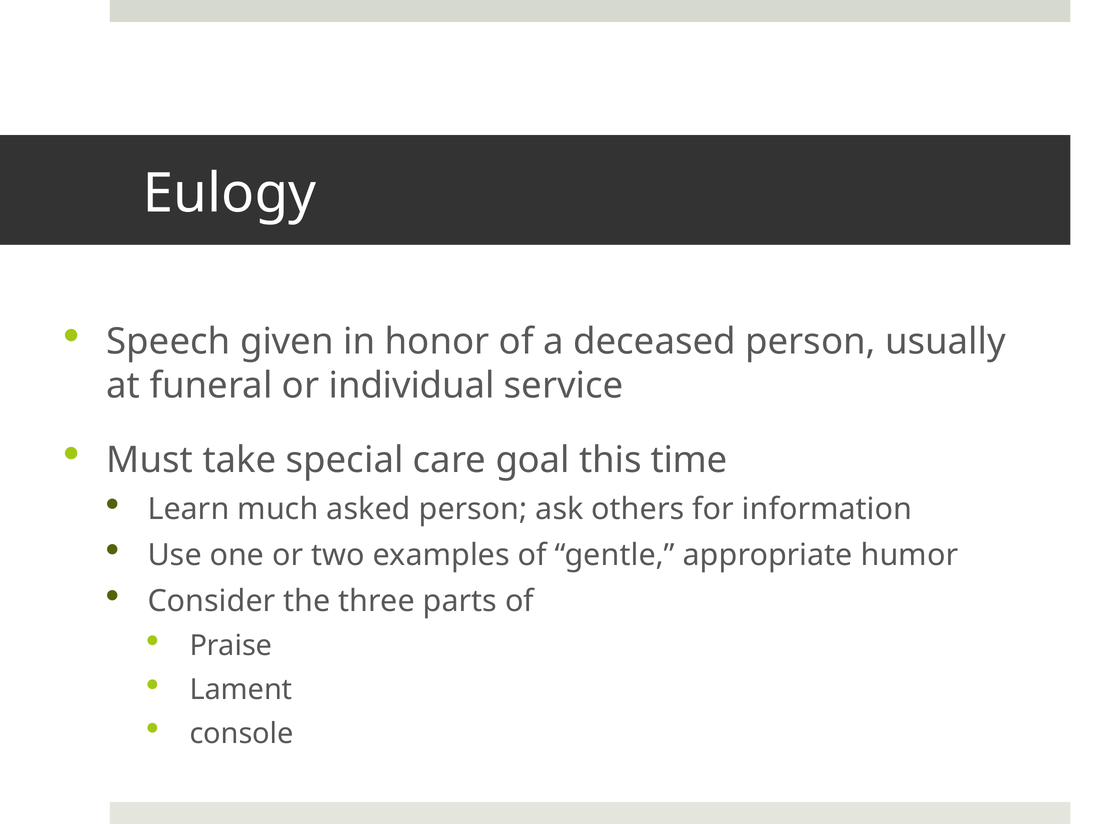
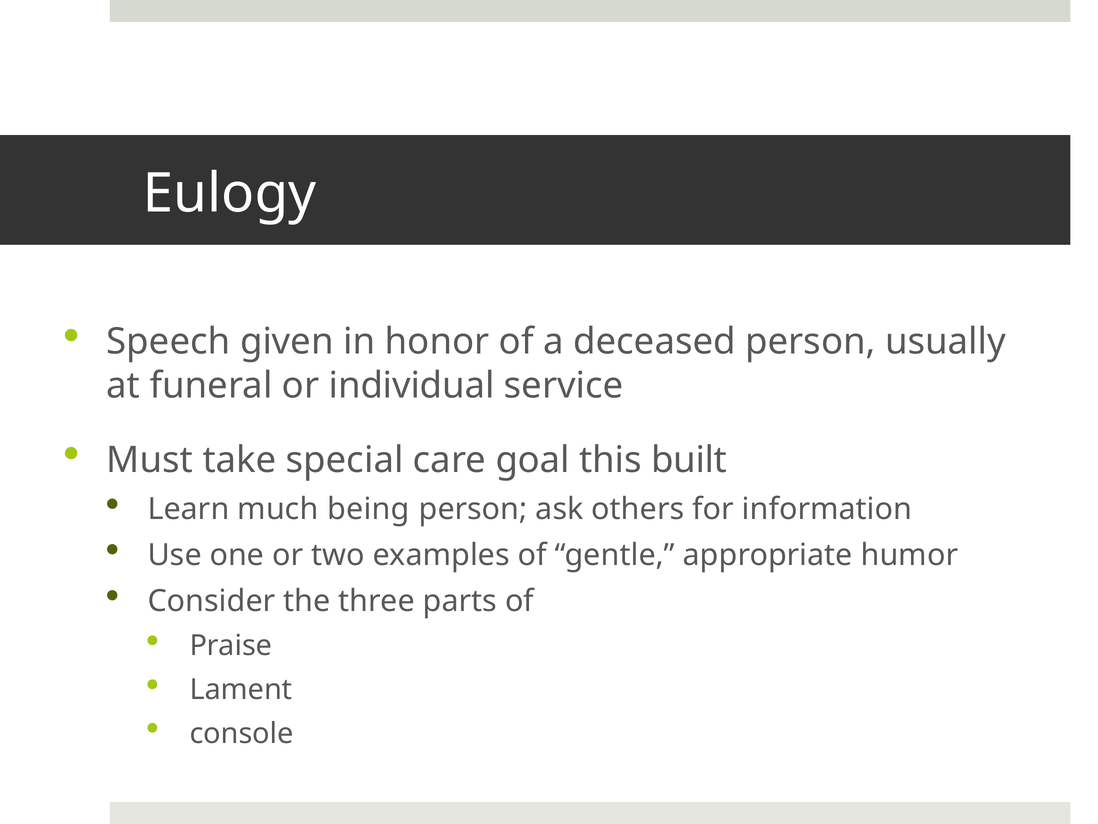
time: time -> built
asked: asked -> being
